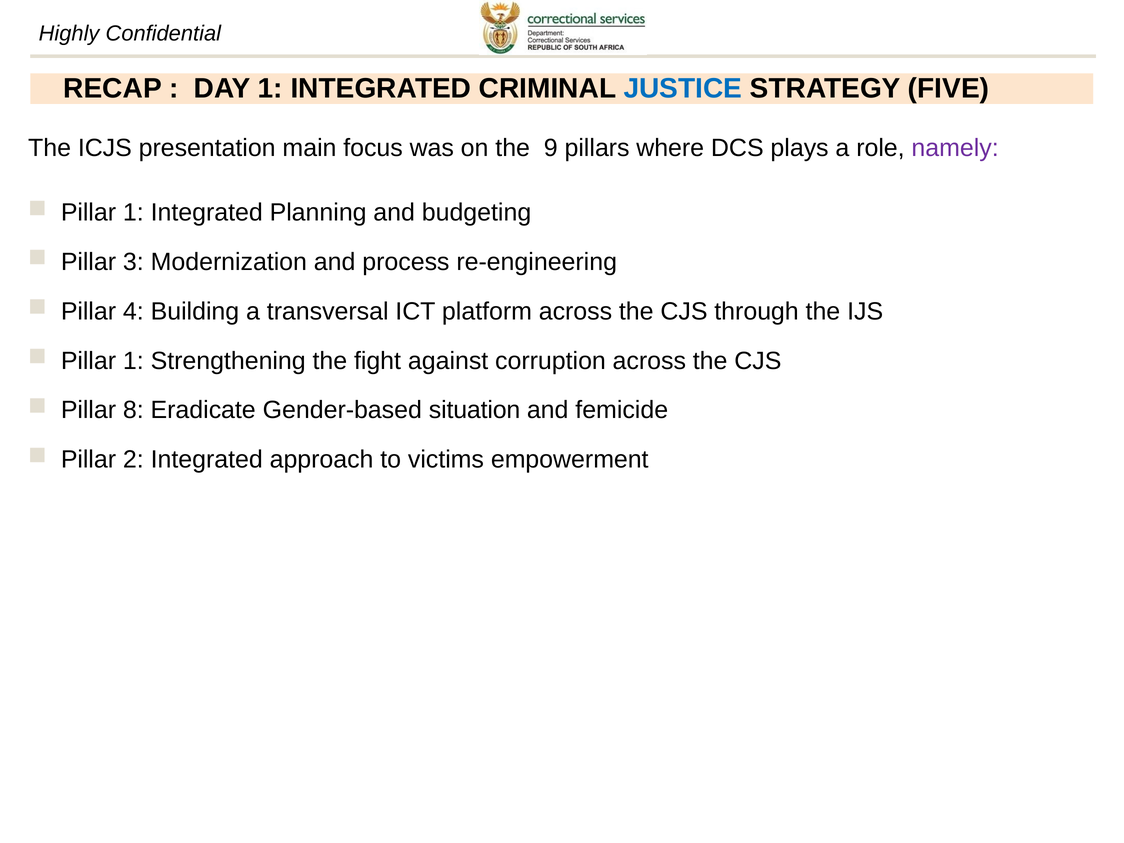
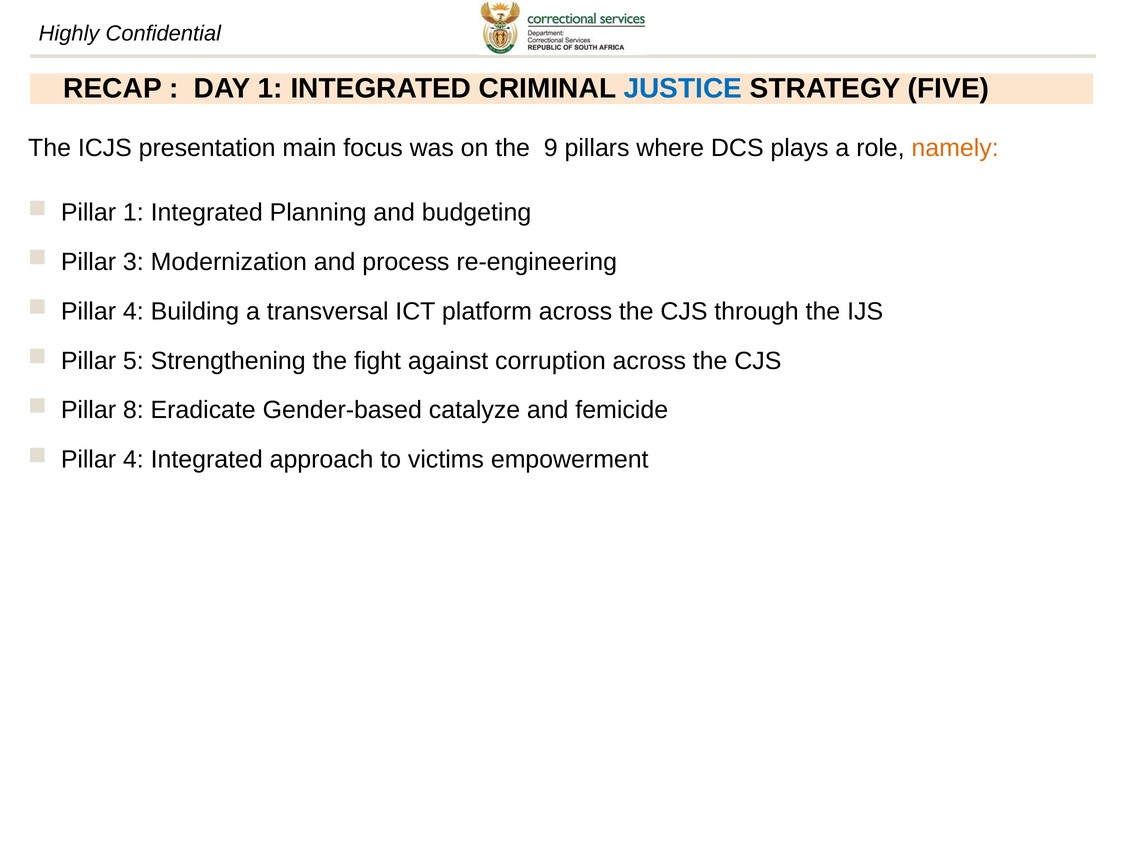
namely colour: purple -> orange
1 at (133, 361): 1 -> 5
situation: situation -> catalyze
2 at (133, 460): 2 -> 4
